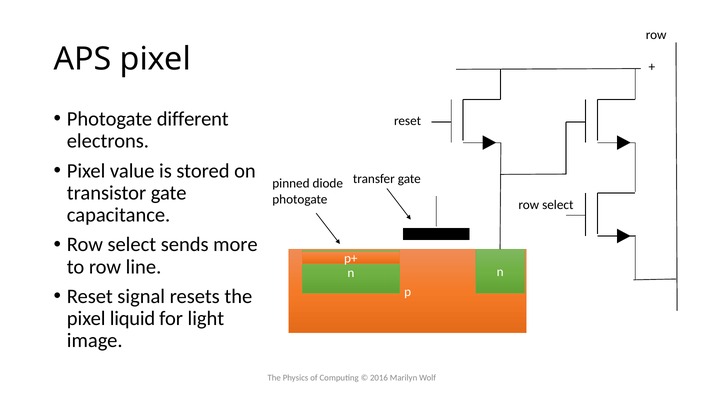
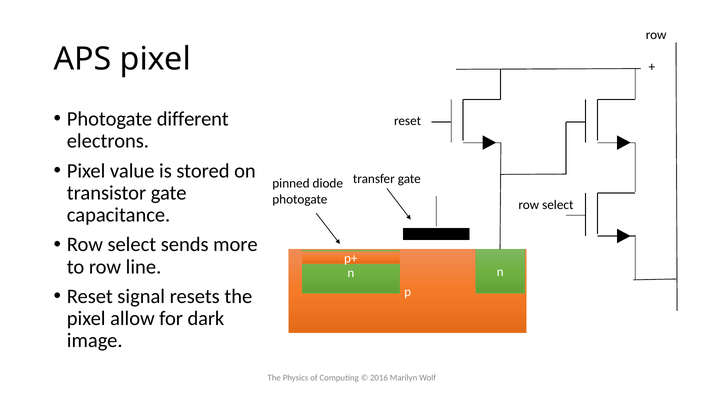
liquid: liquid -> allow
light: light -> dark
